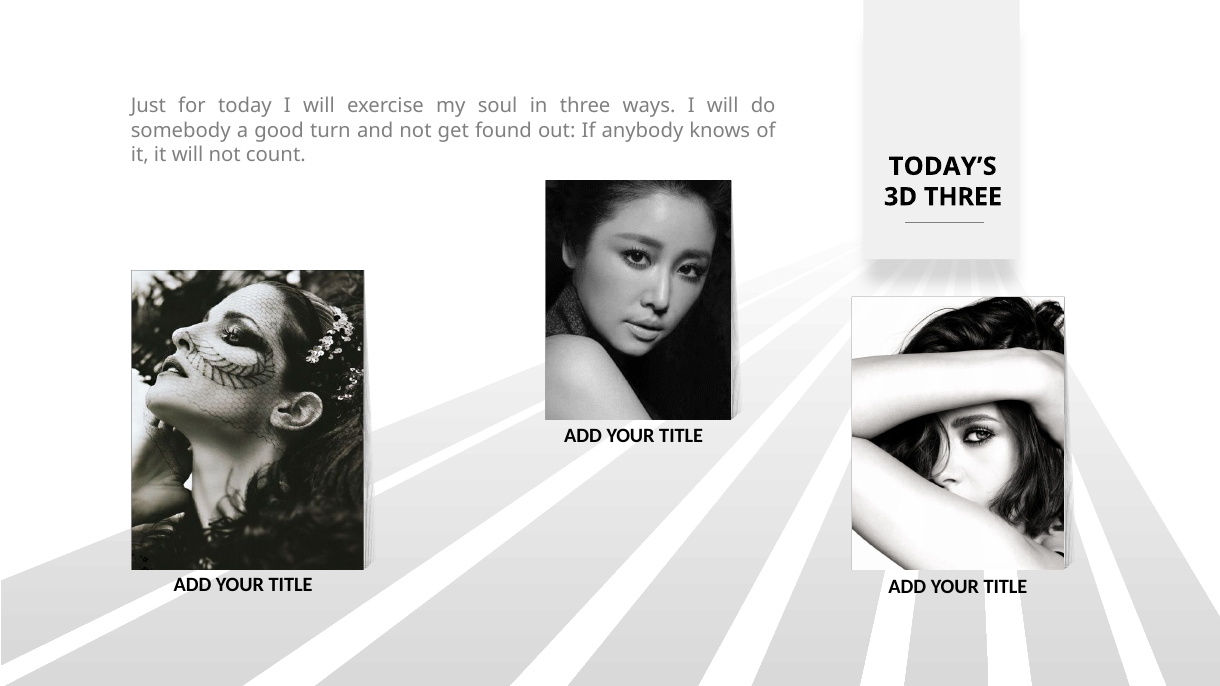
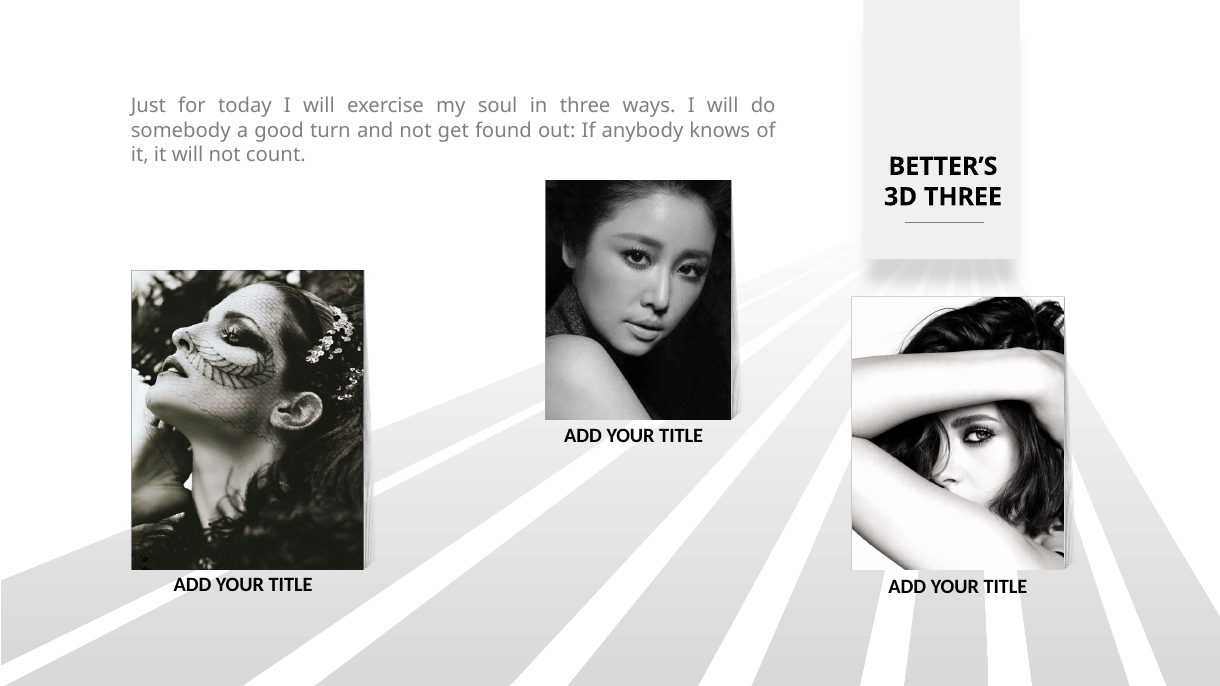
TODAY’S: TODAY’S -> BETTER’S
